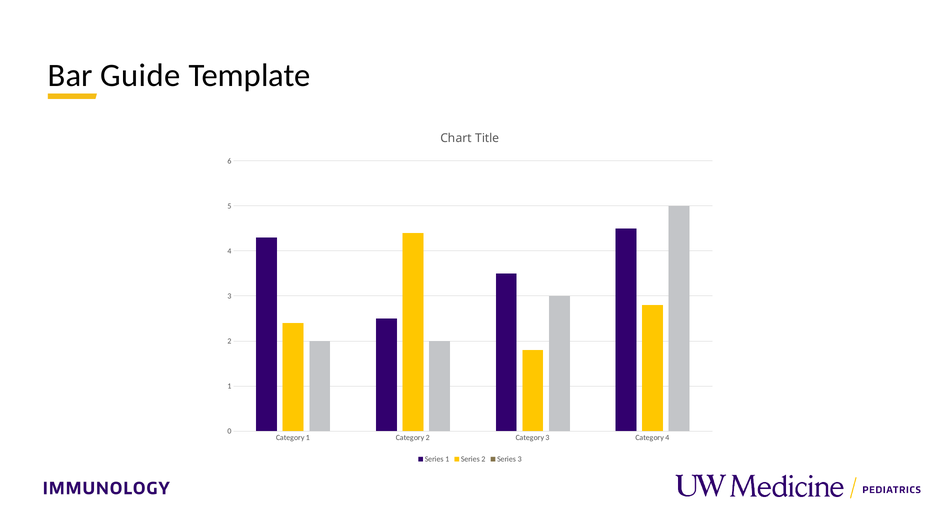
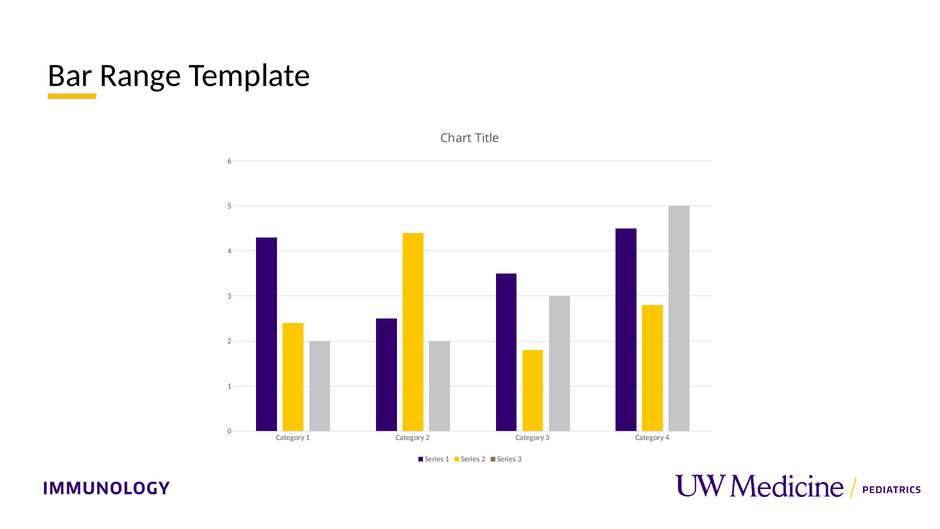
Guide: Guide -> Range
